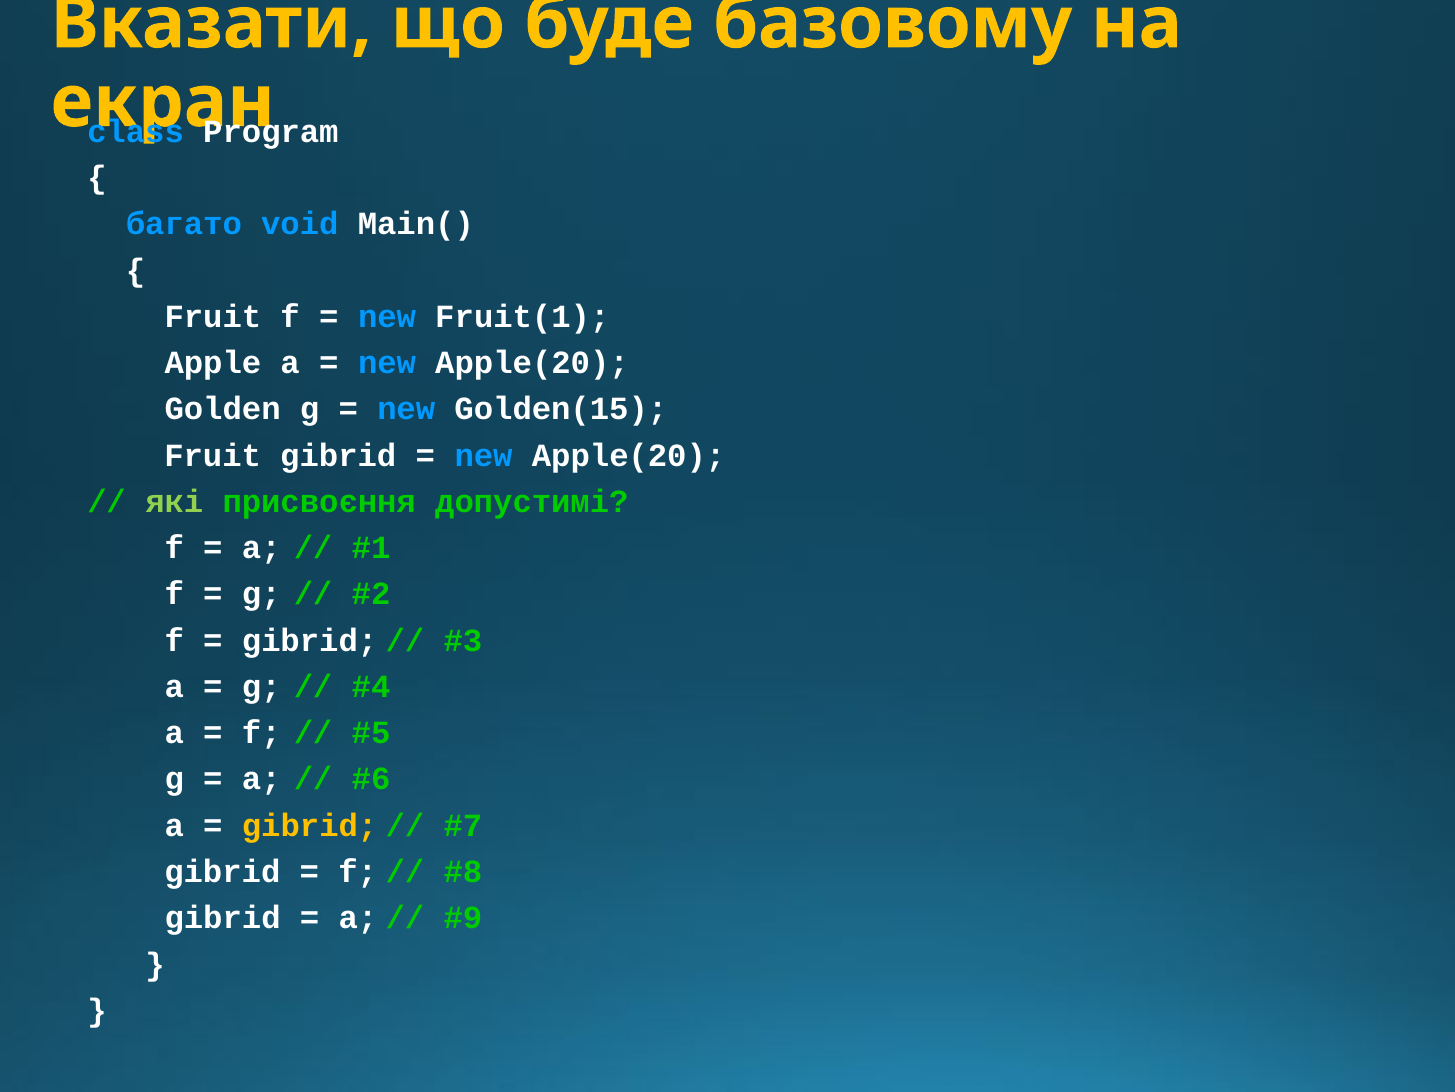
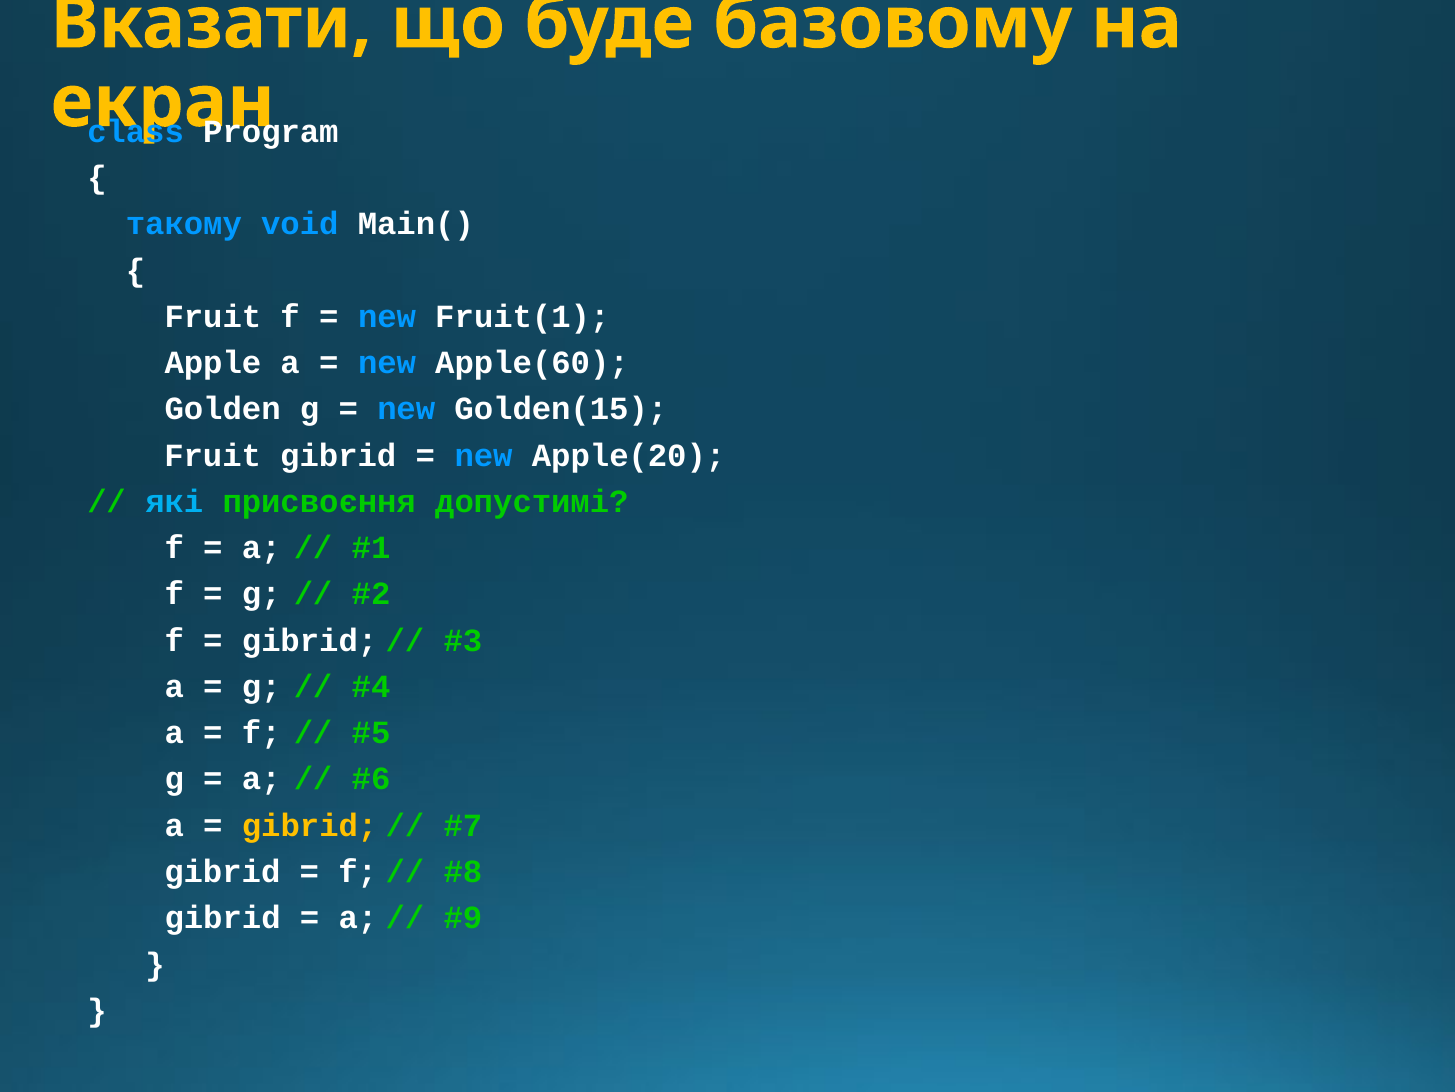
багато: багато -> такому
Apple(20 at (532, 363): Apple(20 -> Apple(60
які colour: light green -> light blue
